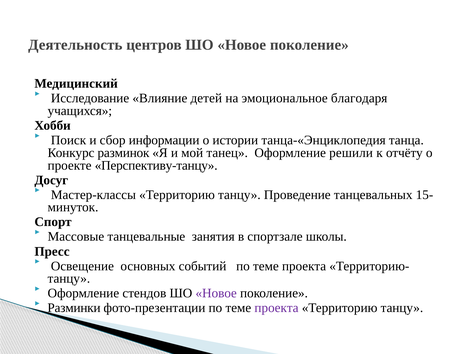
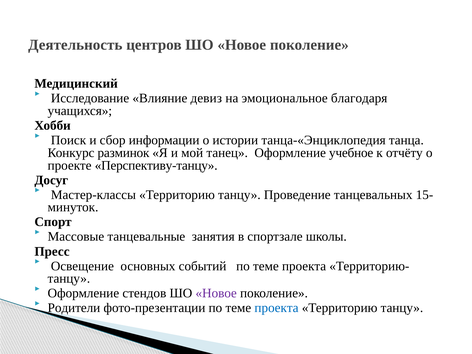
детей: детей -> девиз
решили: решили -> учебное
Разминки: Разминки -> Родители
проекта at (276, 308) colour: purple -> blue
